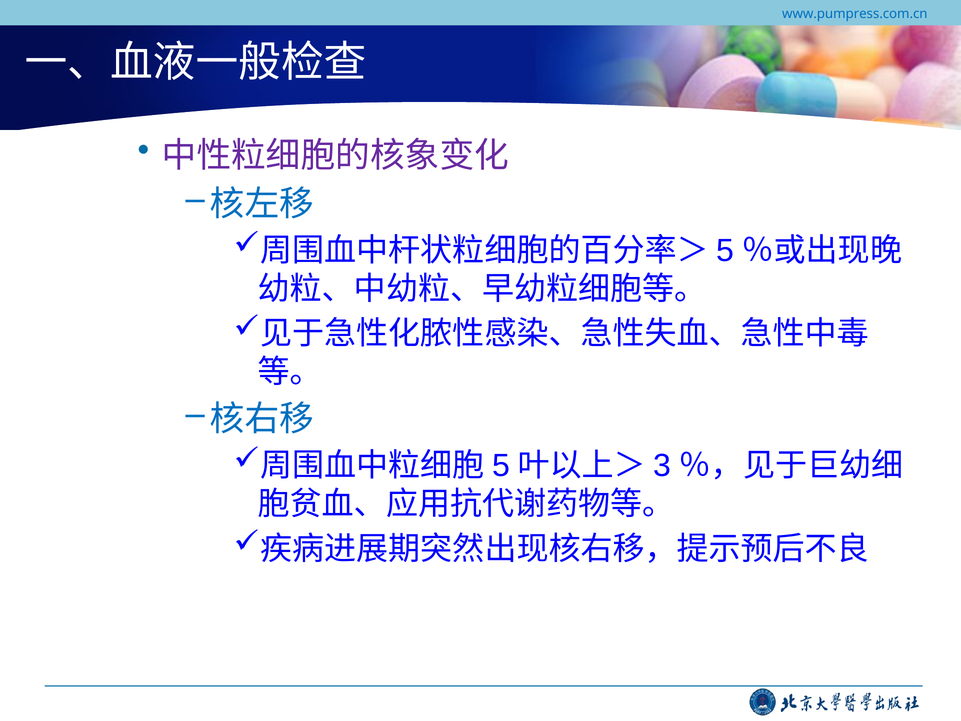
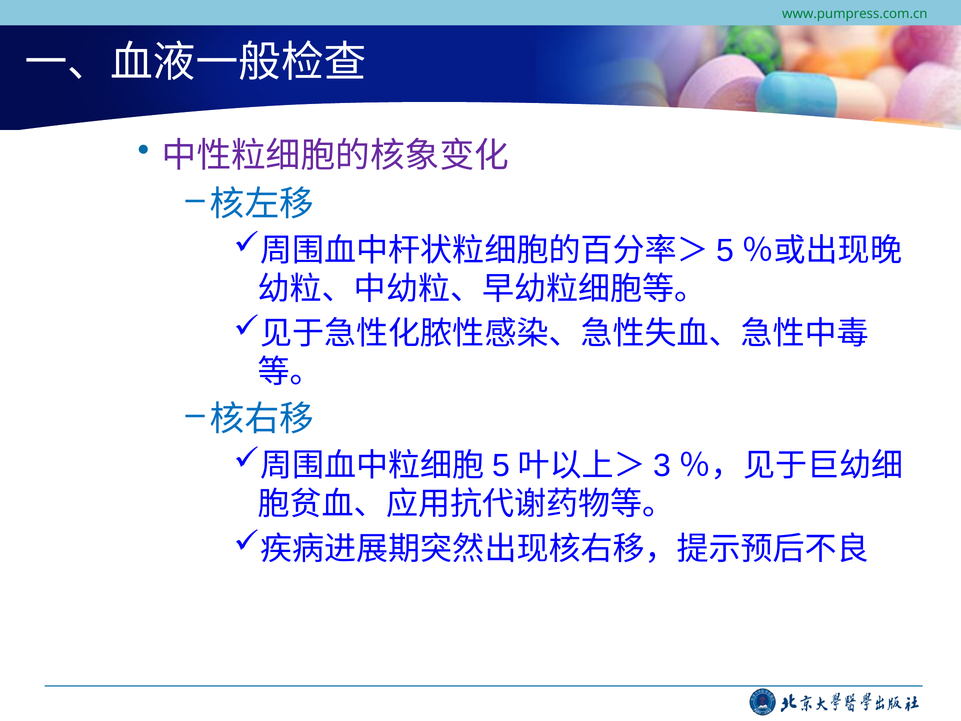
www.pumpress.com.cn colour: blue -> green
